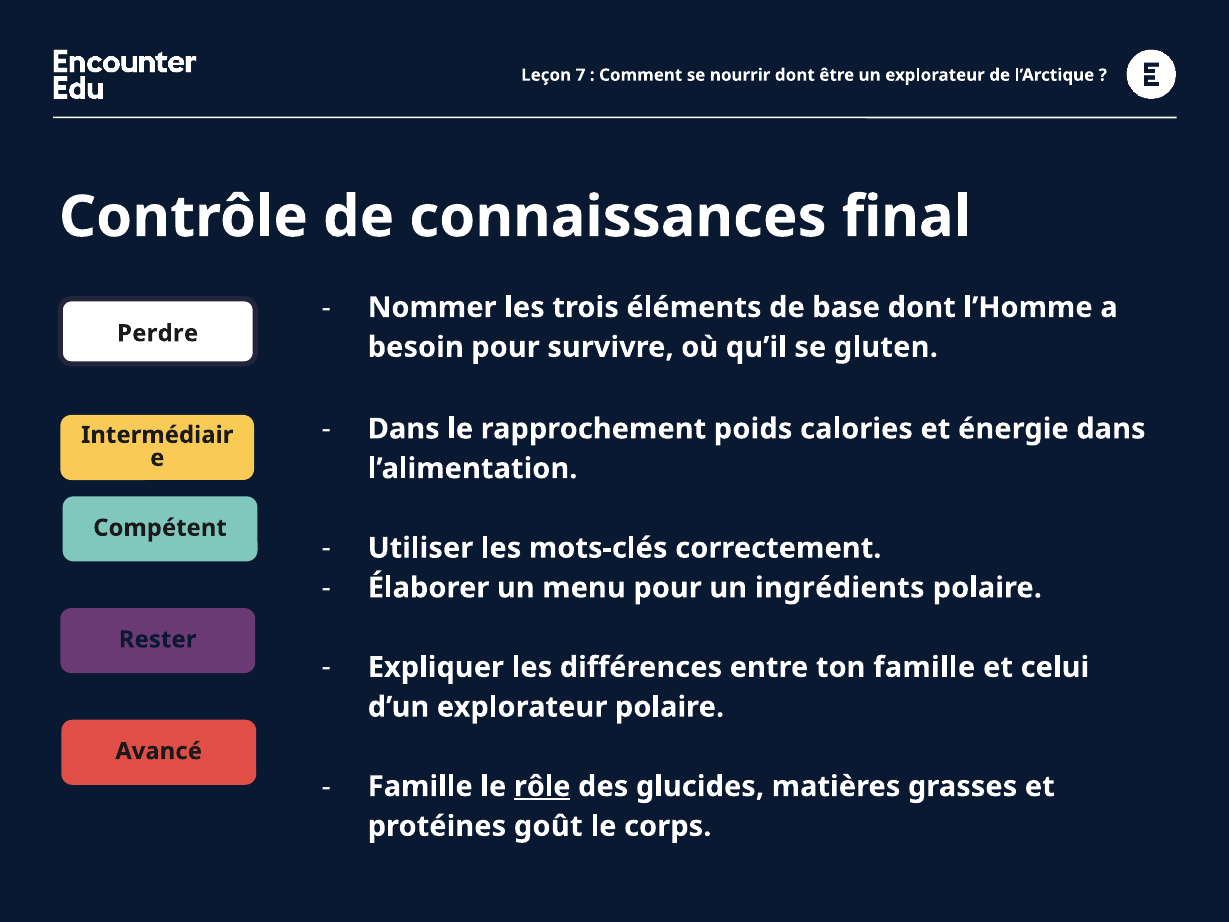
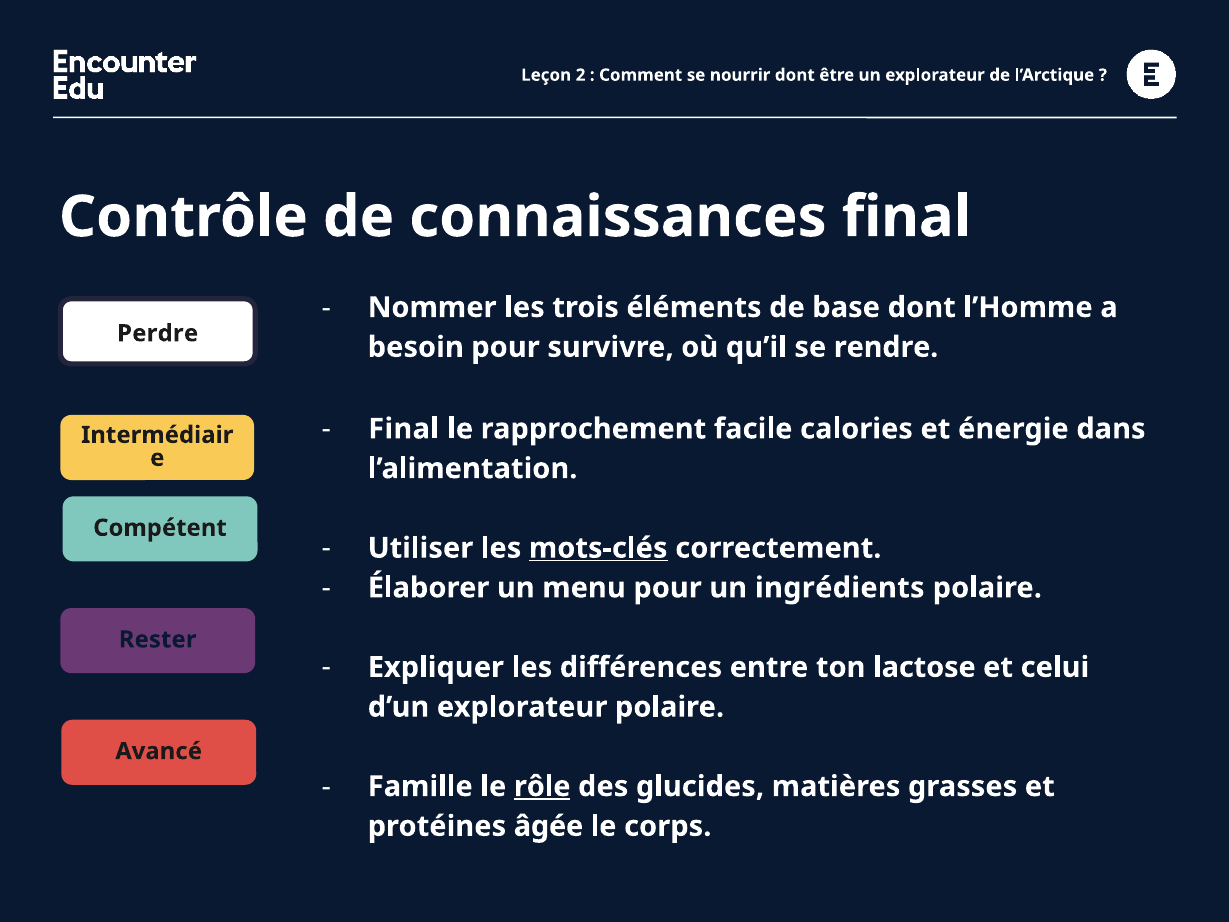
7: 7 -> 2
gluten: gluten -> rendre
Dans at (404, 429): Dans -> Final
poids: poids -> facile
mots-clés underline: none -> present
ton famille: famille -> lactose
goût: goût -> âgée
